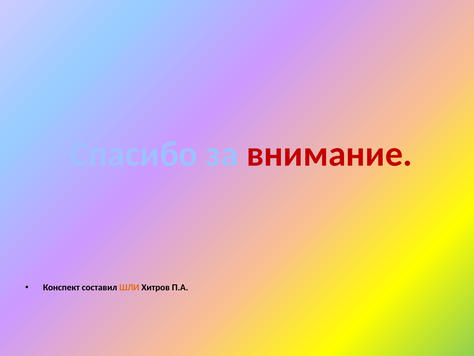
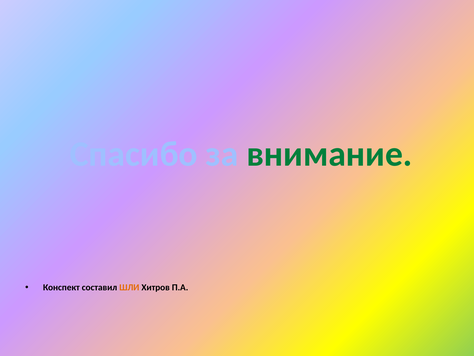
внимание colour: red -> green
